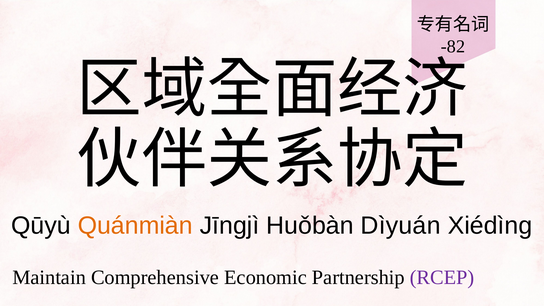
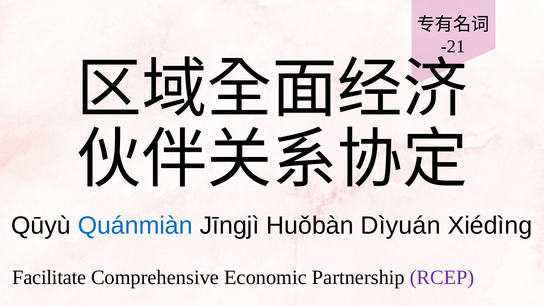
-82: -82 -> -21
Quánmiàn colour: orange -> blue
Maintain: Maintain -> Facilitate
